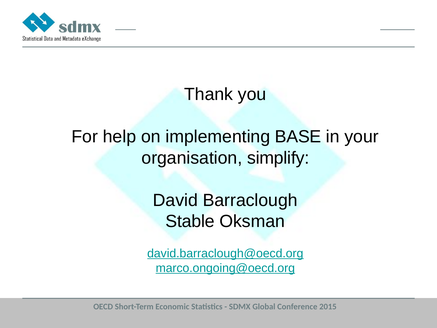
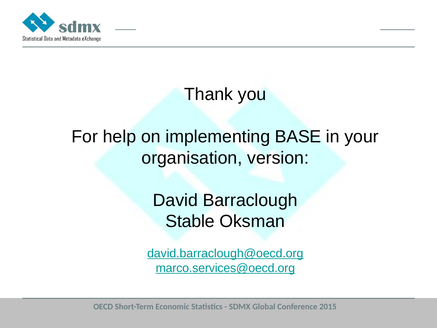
simplify: simplify -> version
marco.ongoing@oecd.org: marco.ongoing@oecd.org -> marco.services@oecd.org
